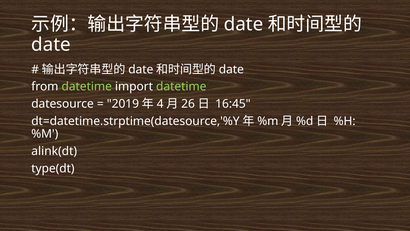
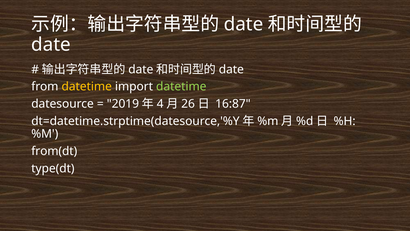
datetime at (87, 87) colour: light green -> yellow
16:45: 16:45 -> 16:87
alink(dt: alink(dt -> from(dt
